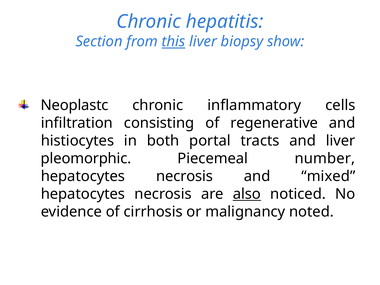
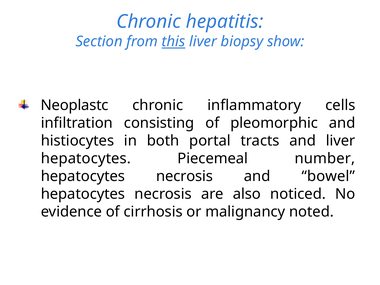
regenerative: regenerative -> pleomorphic
pleomorphic at (86, 159): pleomorphic -> hepatocytes
mixed: mixed -> bowel
also underline: present -> none
